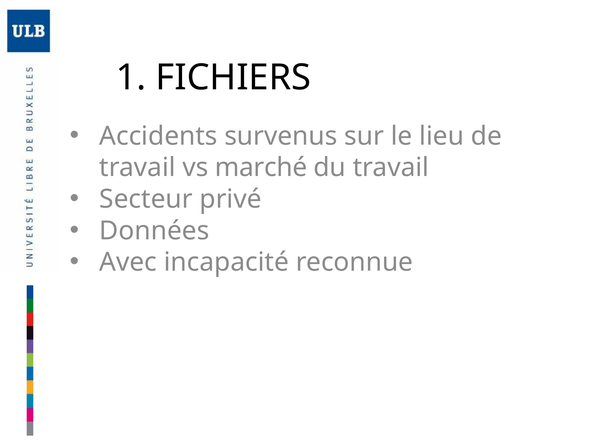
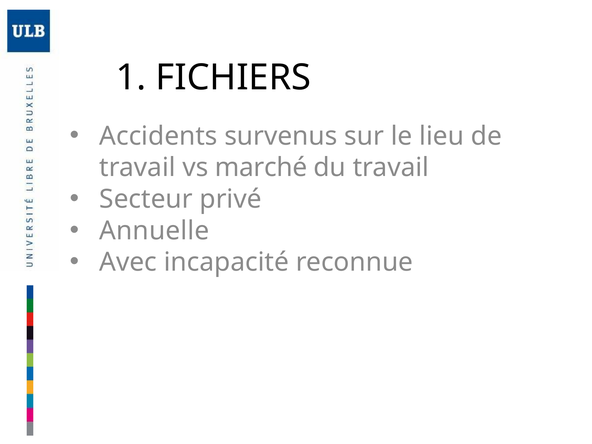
Données: Données -> Annuelle
